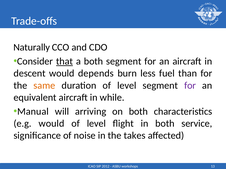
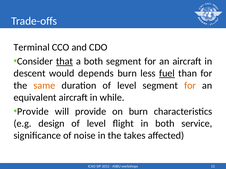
Naturally: Naturally -> Terminal
fuel underline: none -> present
for at (190, 86) colour: purple -> orange
Manual at (33, 112): Manual -> Provide
will arriving: arriving -> provide
on both: both -> burn
e.g would: would -> design
